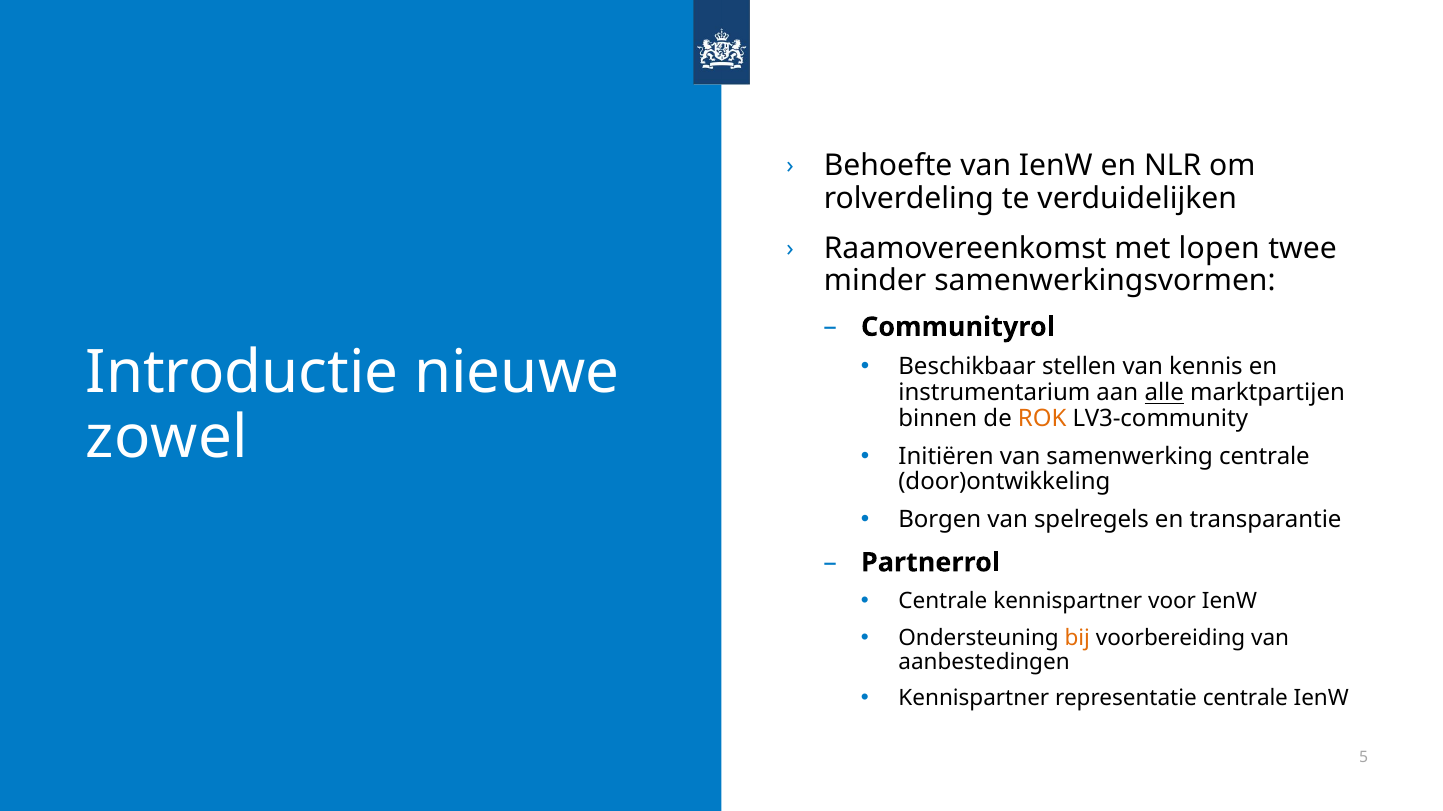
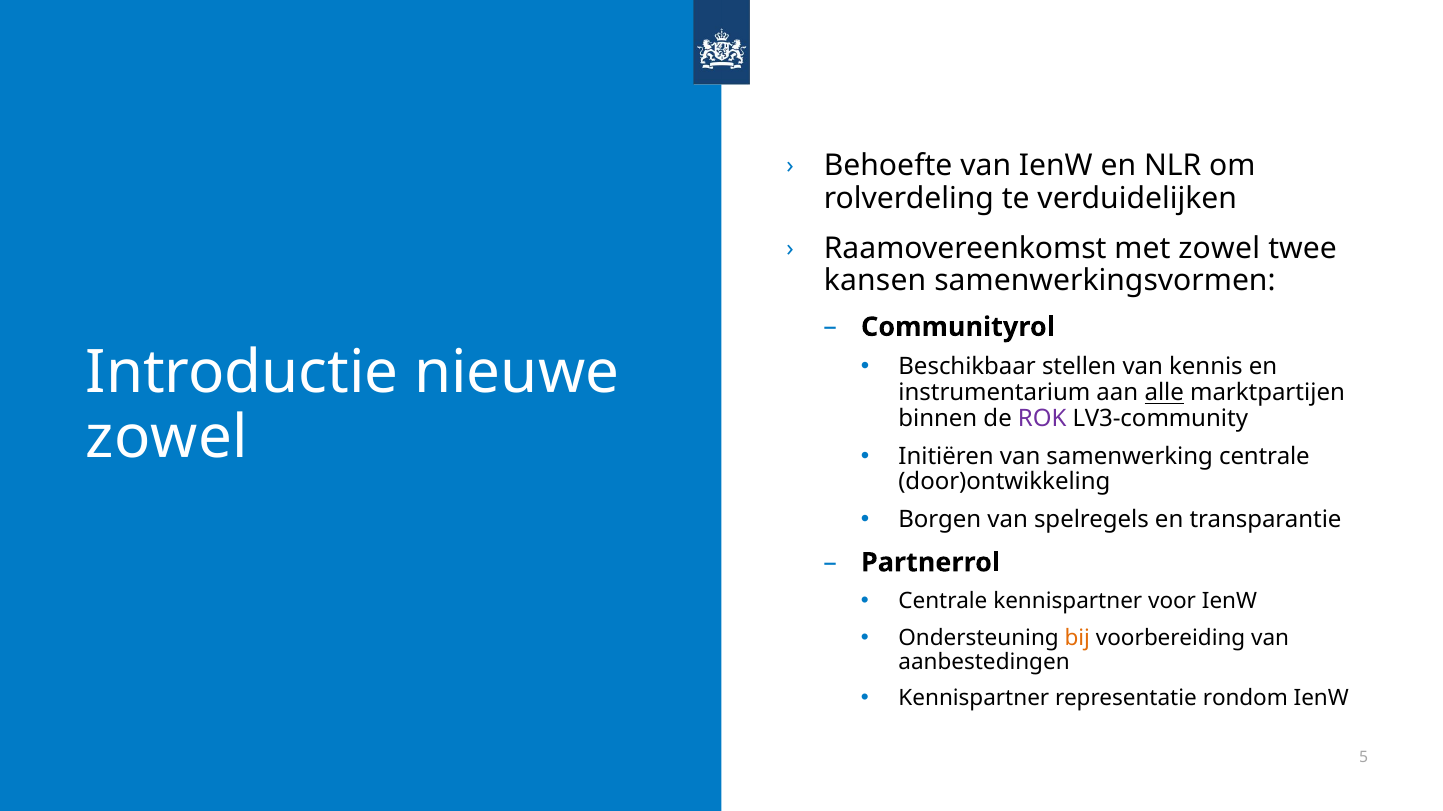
met lopen: lopen -> zowel
minder: minder -> kansen
ROK colour: orange -> purple
representatie centrale: centrale -> rondom
